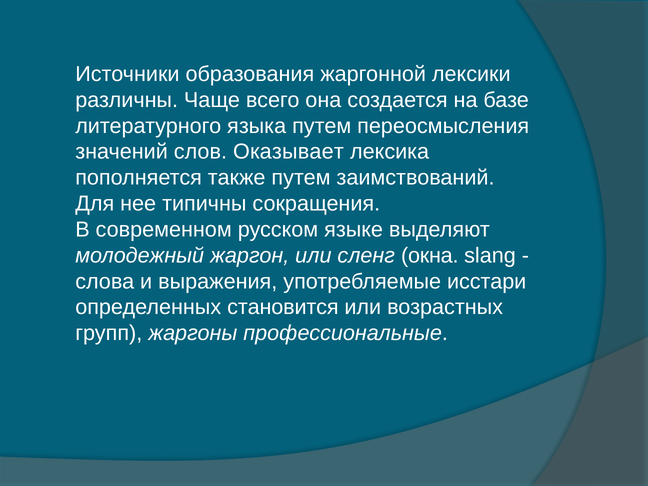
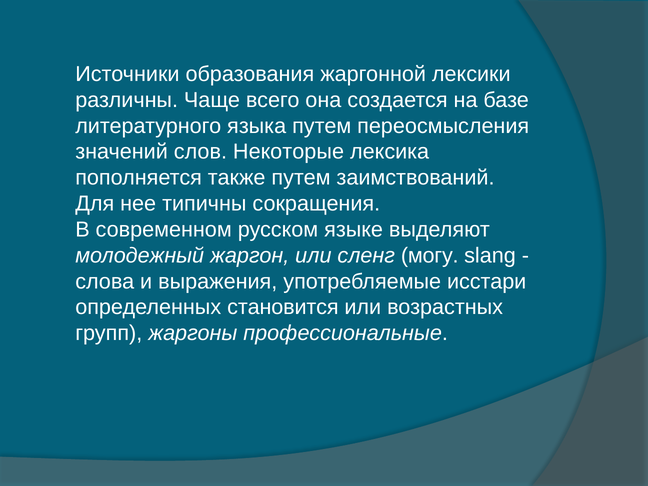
Оказывает: Оказывает -> Некоторые
окна: окна -> могу
